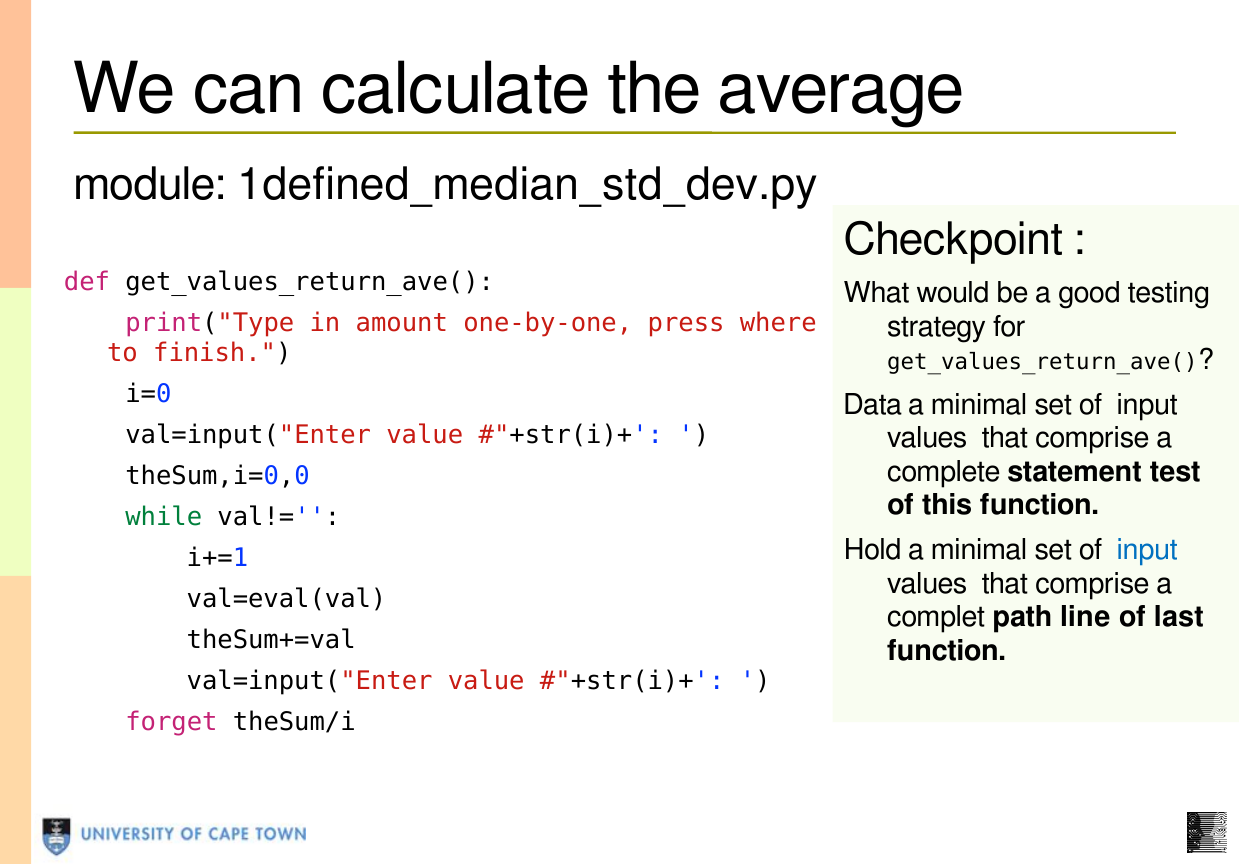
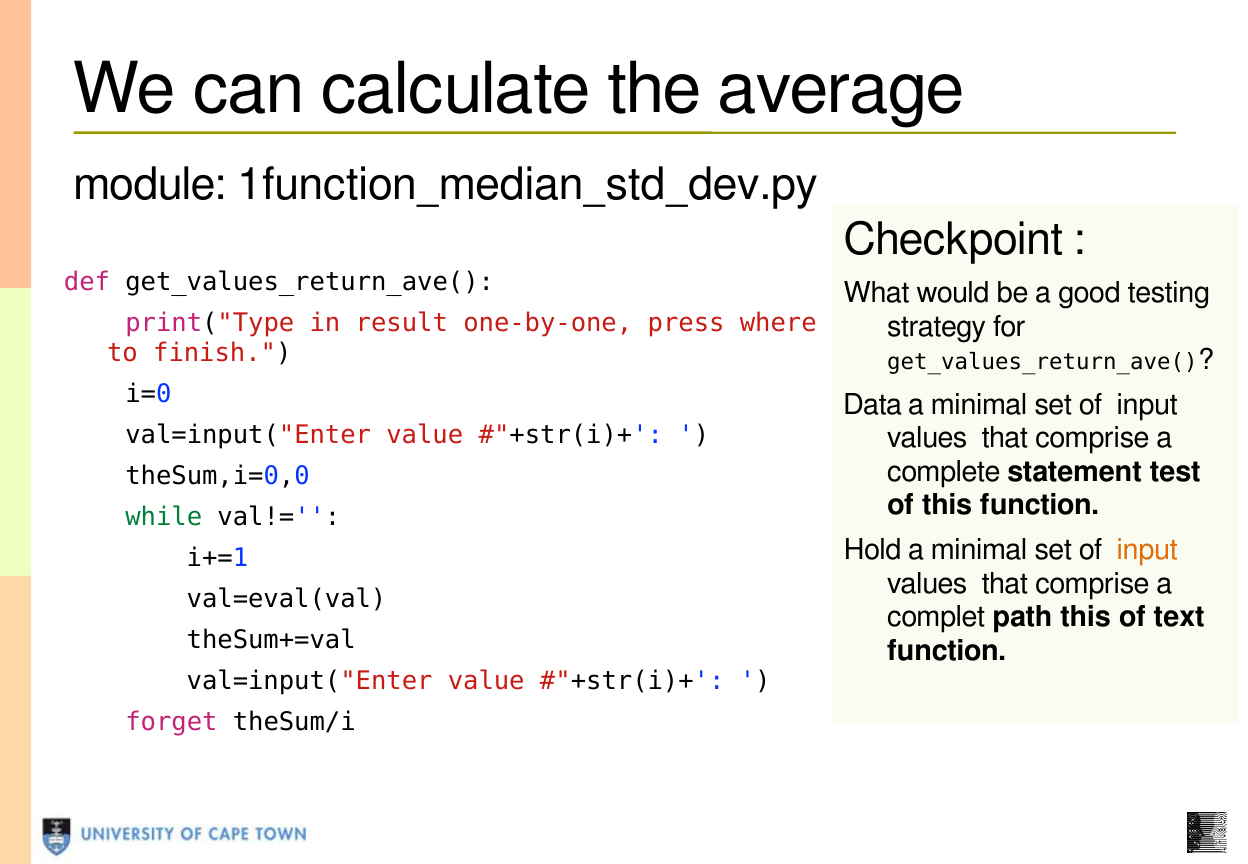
1defined_median_std_dev.py: 1defined_median_std_dev.py -> 1function_median_std_dev.py
amount: amount -> result
input at (1147, 550) colour: blue -> orange
path line: line -> this
last: last -> text
